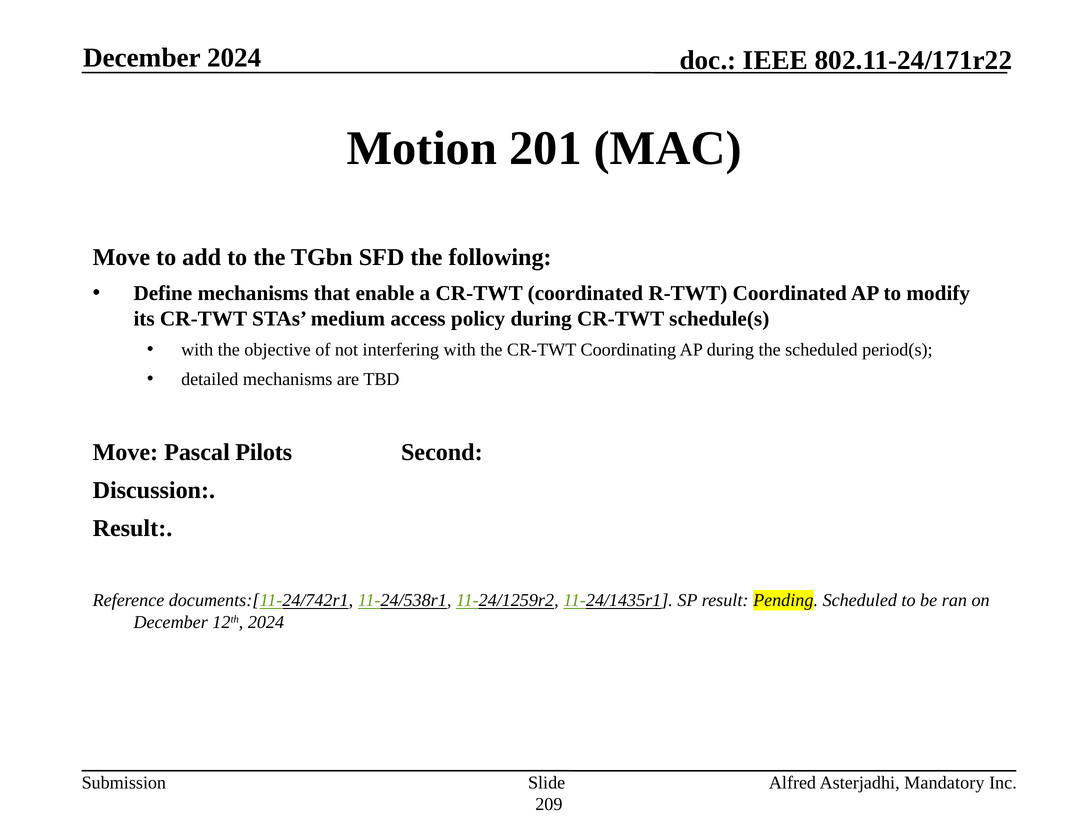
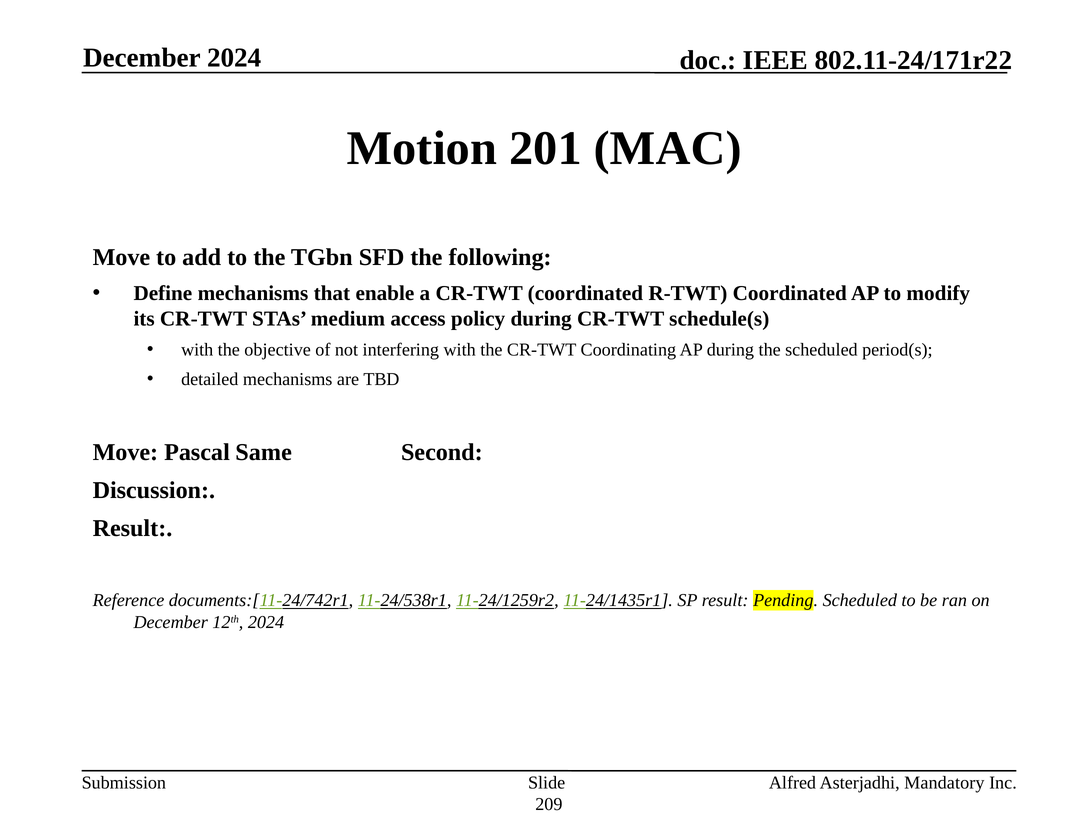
Pilots: Pilots -> Same
